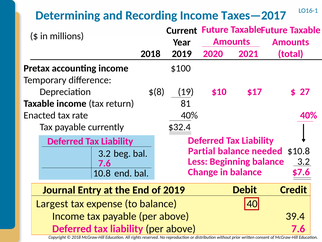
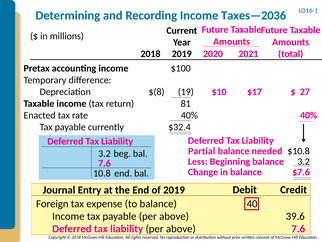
Taxes—2017: Taxes—2017 -> Taxes—2036
Largest: Largest -> Foreign
39.4: 39.4 -> 39.6
